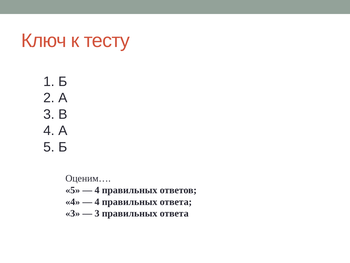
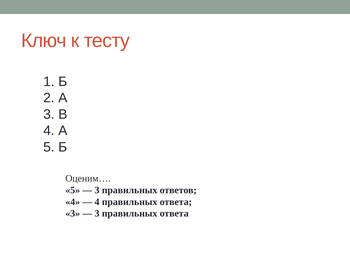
4 at (97, 190): 4 -> 3
